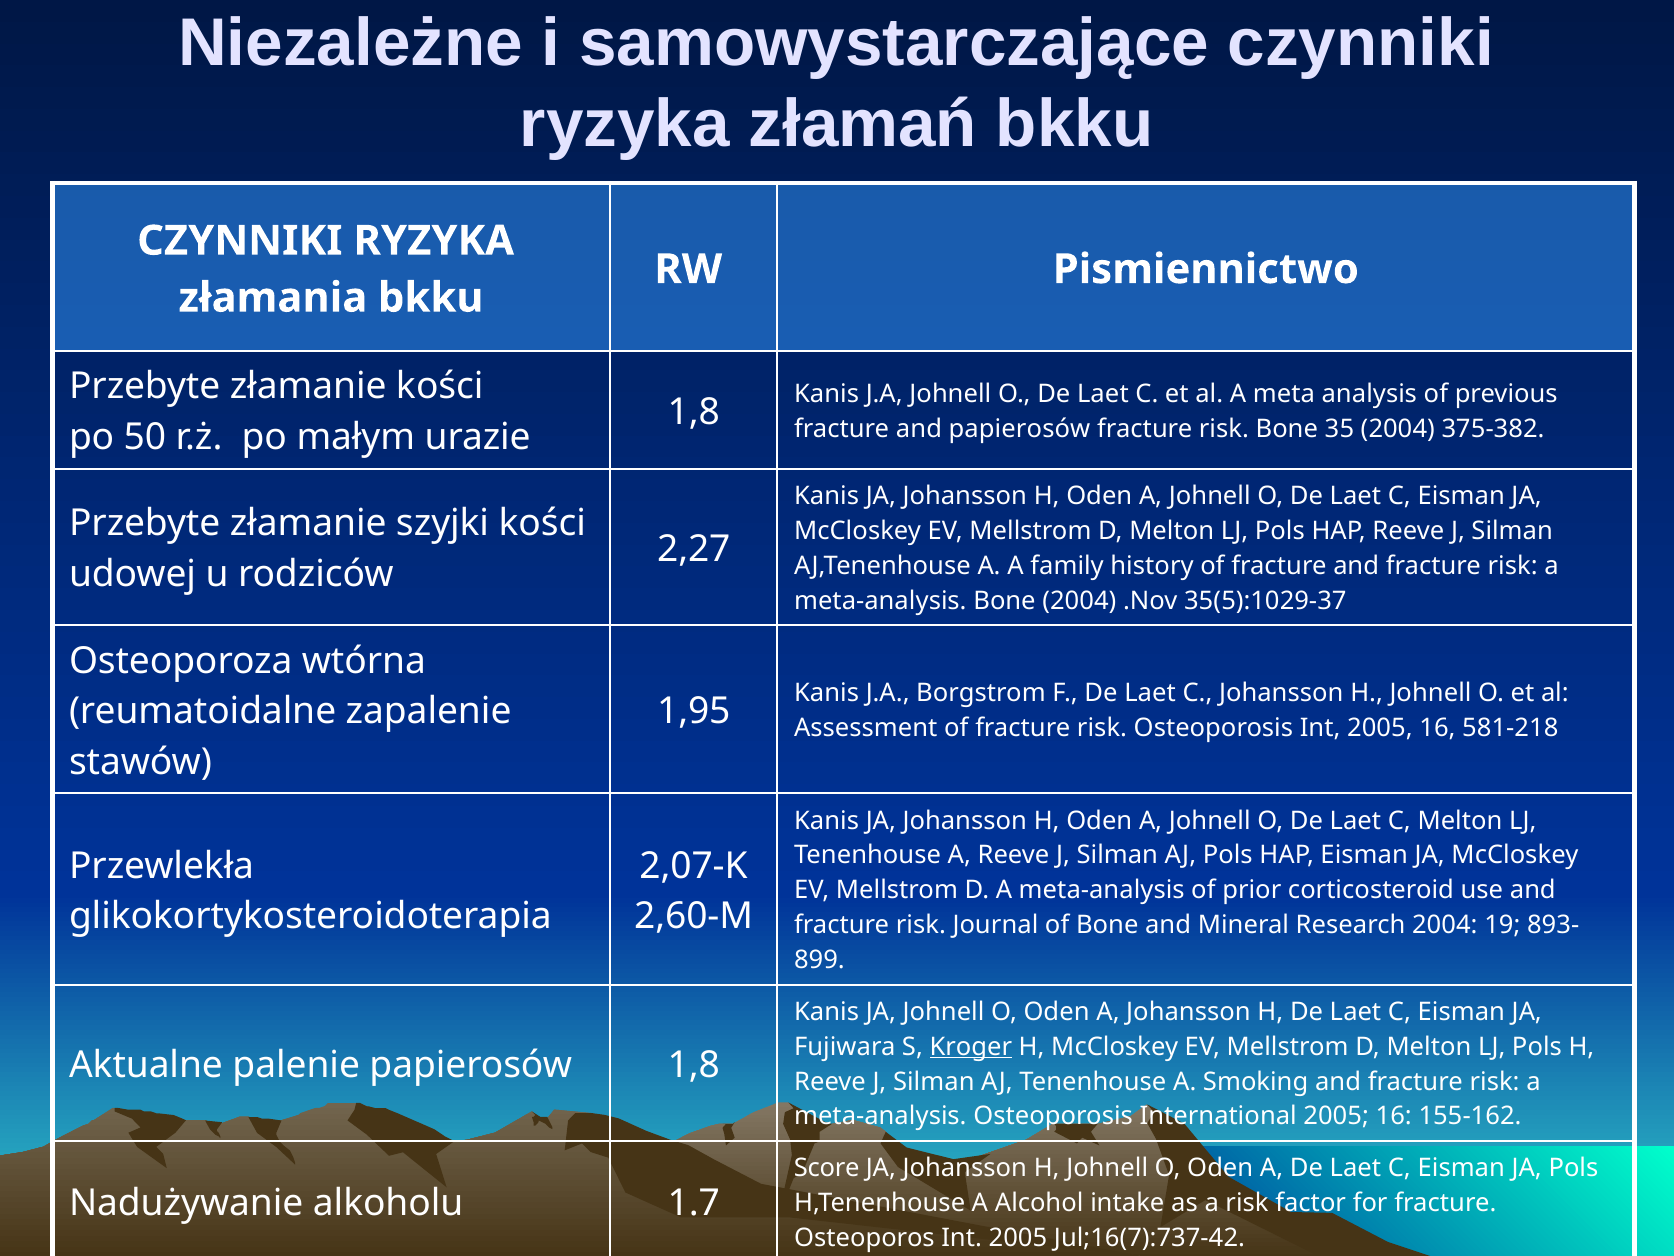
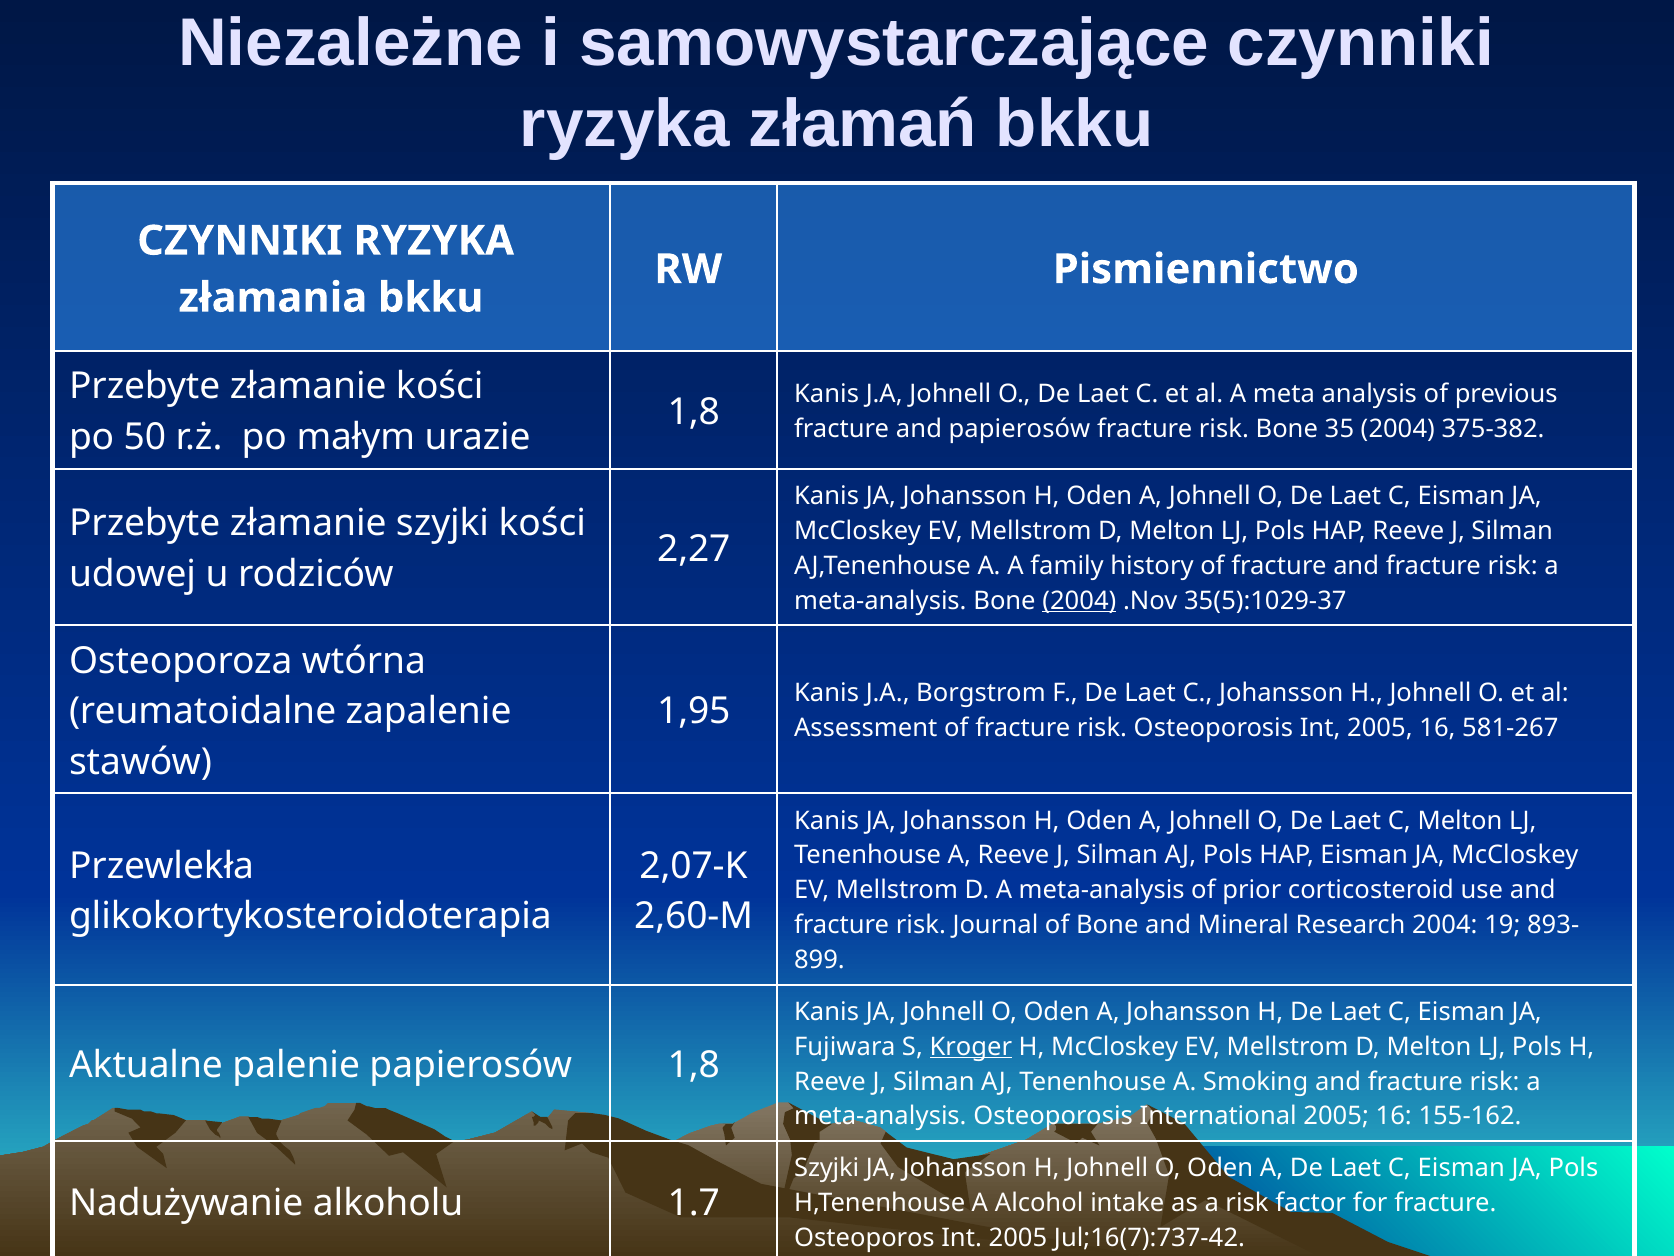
2004 at (1079, 600) underline: none -> present
581-218: 581-218 -> 581-267
Score at (827, 1168): Score -> Szyjki
